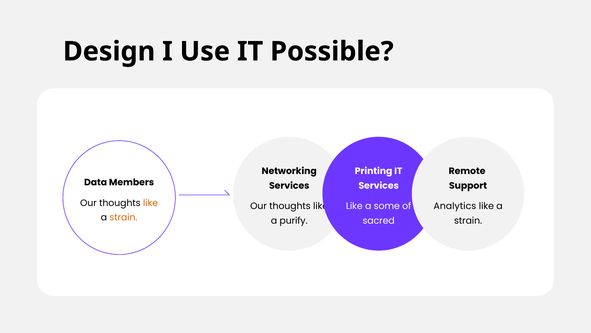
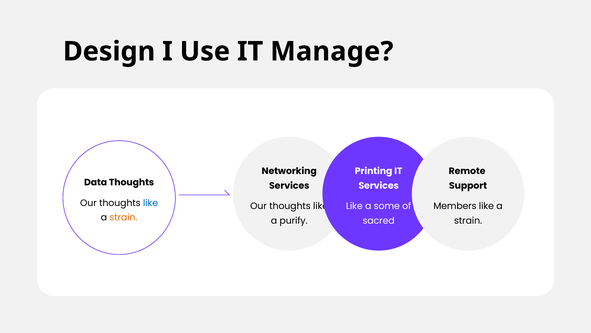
Possible: Possible -> Manage
Data Members: Members -> Thoughts
like at (151, 203) colour: orange -> blue
Analytics: Analytics -> Members
